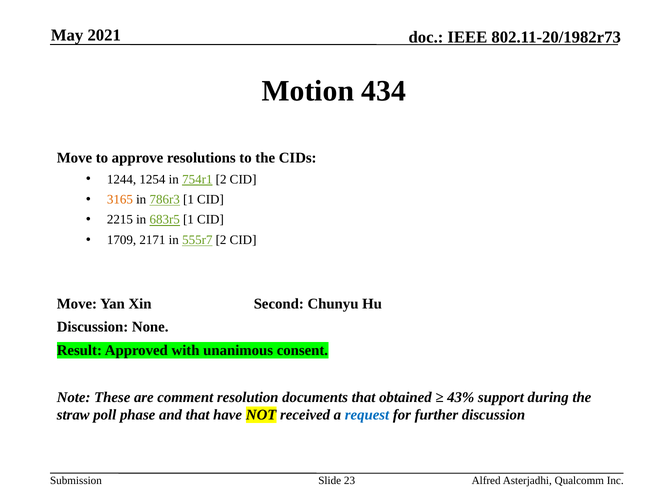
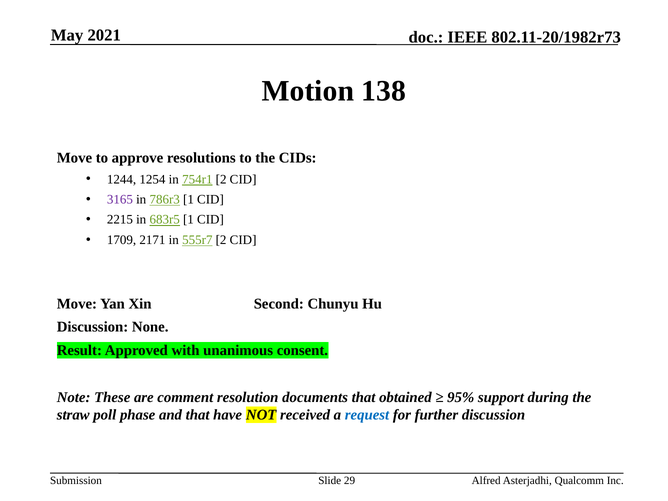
434: 434 -> 138
3165 colour: orange -> purple
43%: 43% -> 95%
23: 23 -> 29
